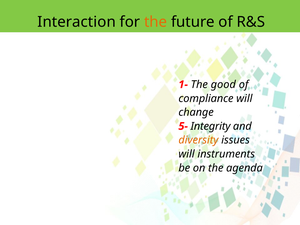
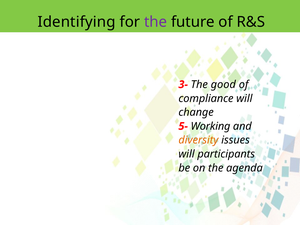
Interaction: Interaction -> Identifying
the at (156, 22) colour: orange -> purple
1-: 1- -> 3-
Integrity: Integrity -> Working
instruments: instruments -> participants
